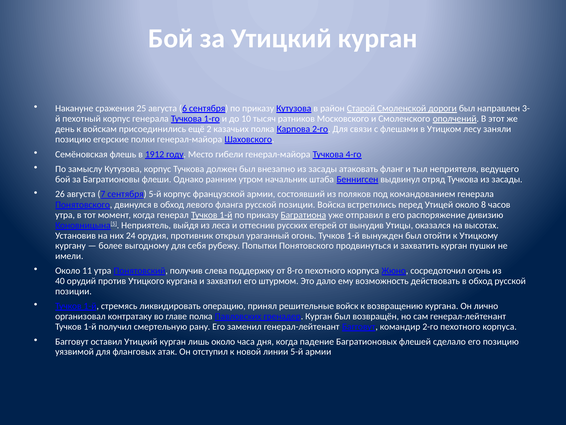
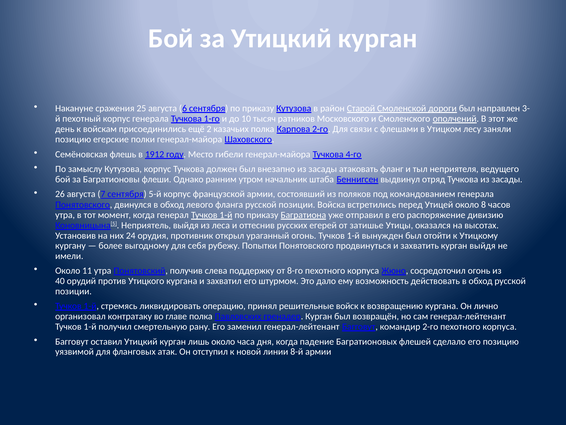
вынудив: вынудив -> затишье
курган пушки: пушки -> выйдя
линии 5-й: 5-й -> 8-й
